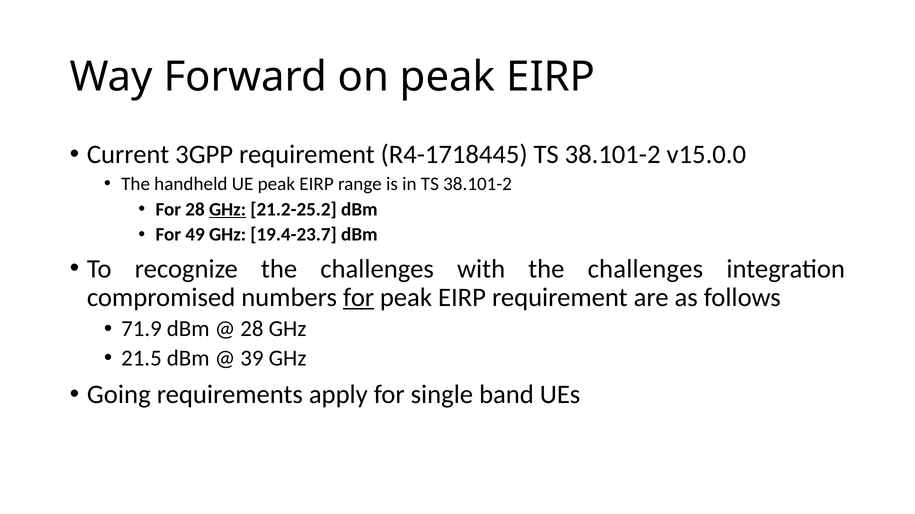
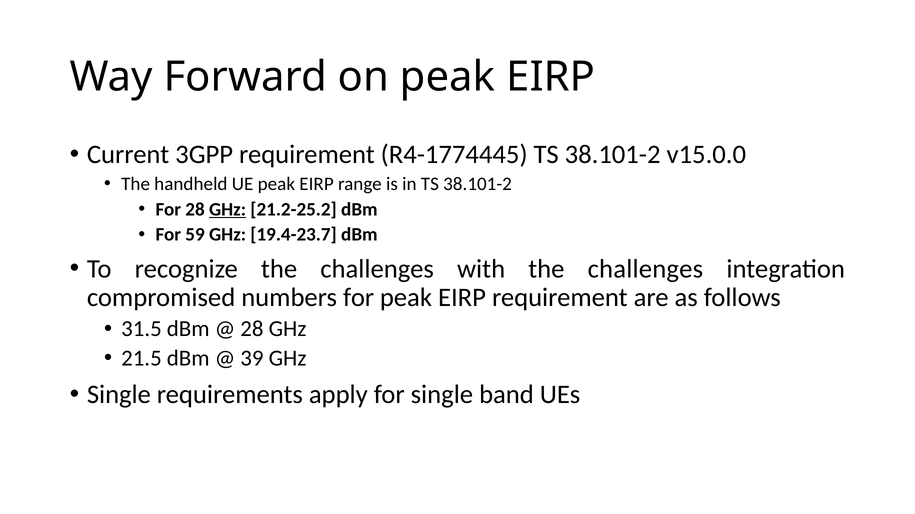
R4-1718445: R4-1718445 -> R4-1774445
49: 49 -> 59
for at (359, 298) underline: present -> none
71.9: 71.9 -> 31.5
Going at (119, 395): Going -> Single
